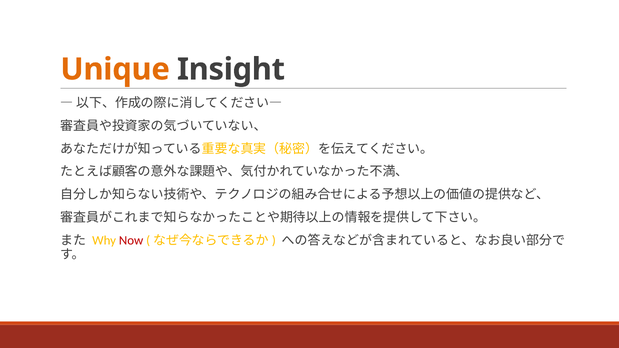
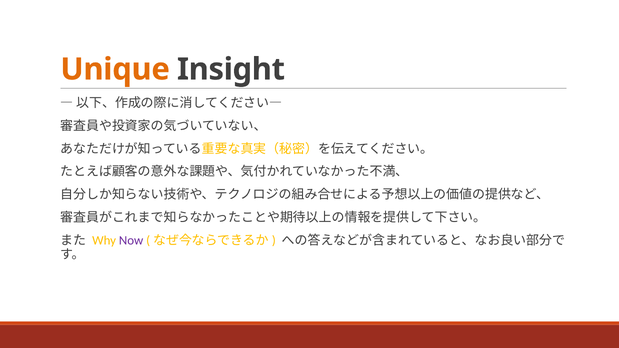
Now colour: red -> purple
